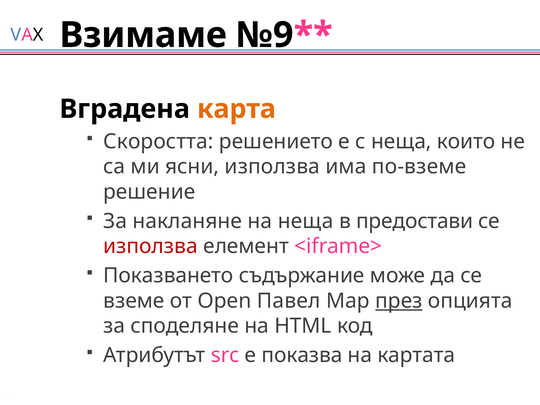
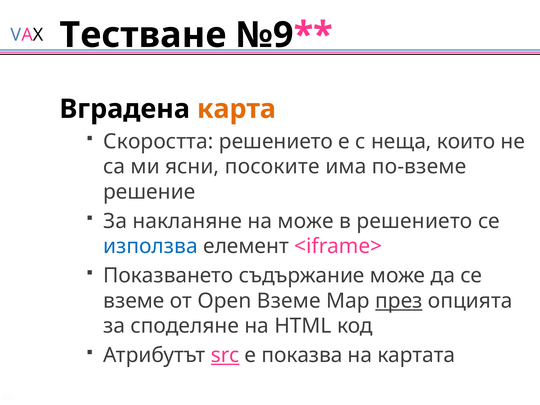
Взимаме: Взимаме -> Тестване
ясни използва: използва -> посоките
на неща: неща -> може
в предостави: предостави -> решението
използва at (150, 246) colour: red -> blue
Open Павел: Павел -> Вземе
src underline: none -> present
